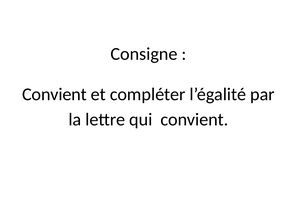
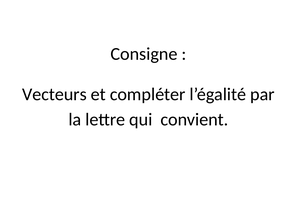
Convient at (54, 95): Convient -> Vecteurs
